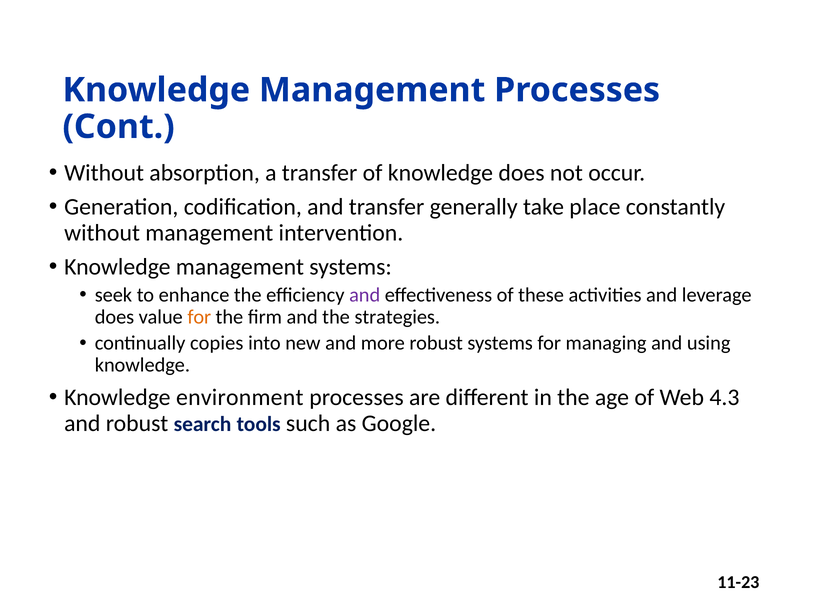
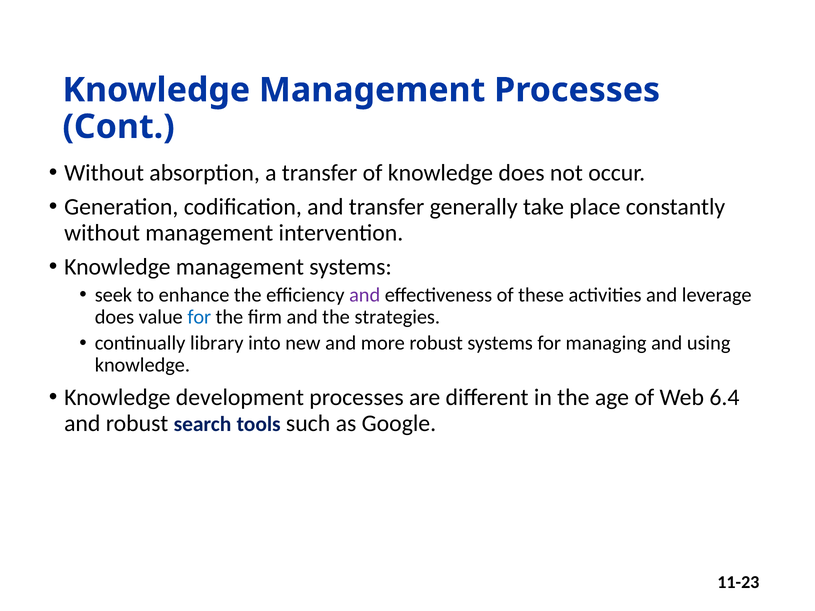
for at (199, 317) colour: orange -> blue
copies: copies -> library
environment: environment -> development
4.3: 4.3 -> 6.4
